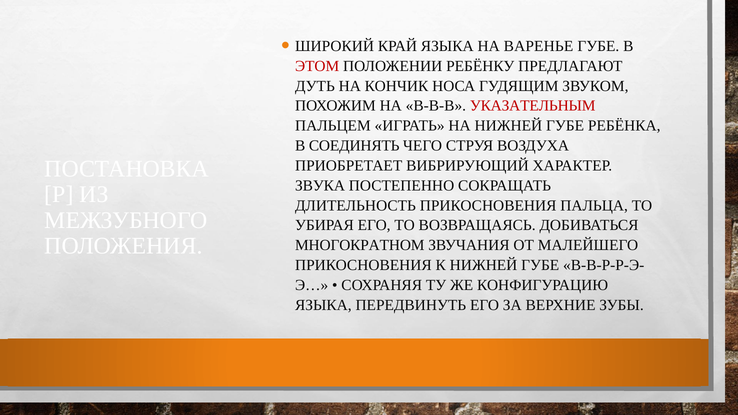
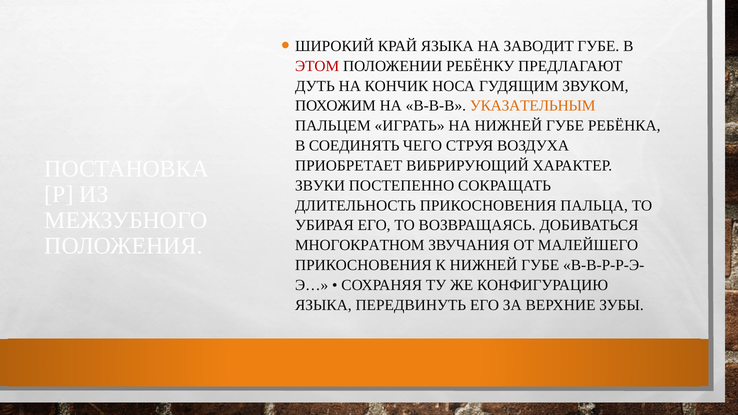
ВАРЕНЬЕ: ВАРЕНЬЕ -> ЗАВОДИТ
УКАЗАТЕЛЬНЫМ colour: red -> orange
ЗВУКА: ЗВУКА -> ЗВУКИ
